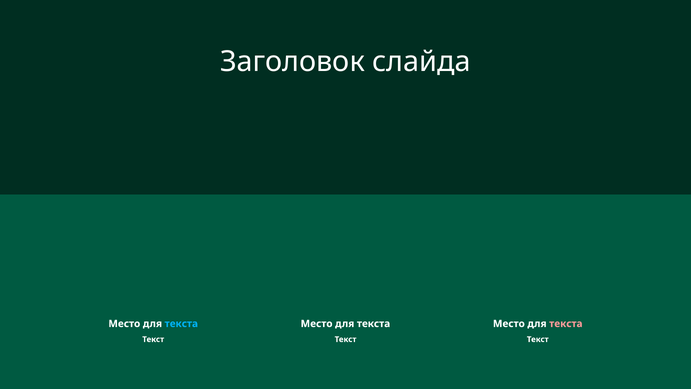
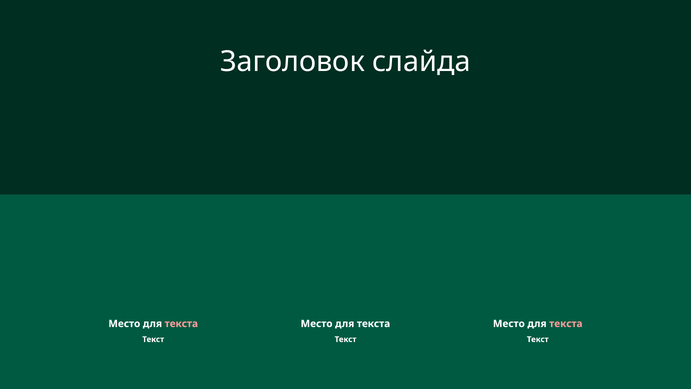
текста at (181, 323) colour: light blue -> pink
